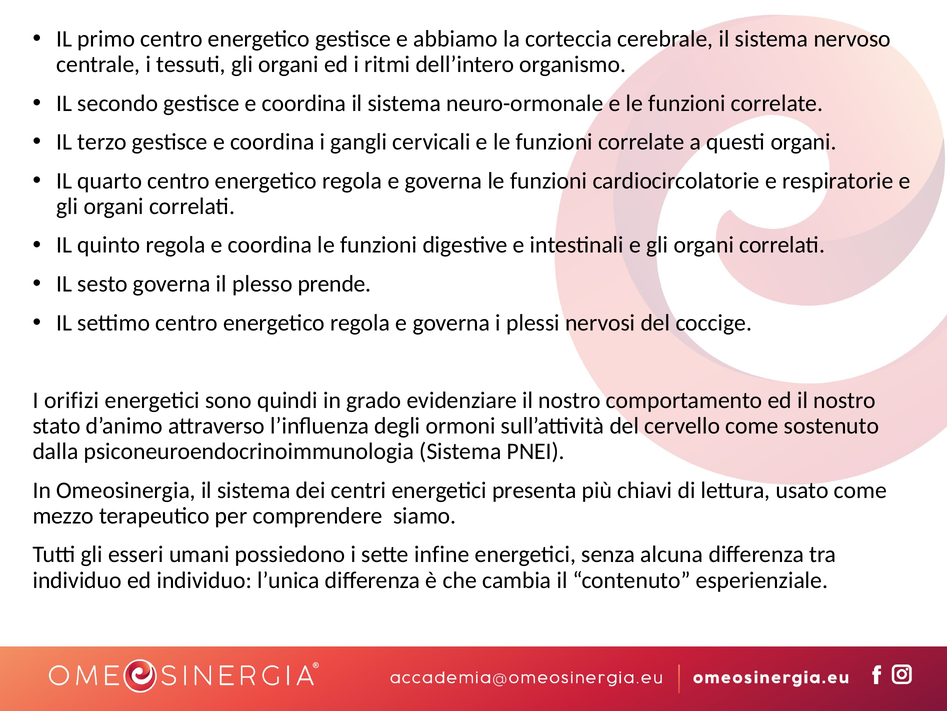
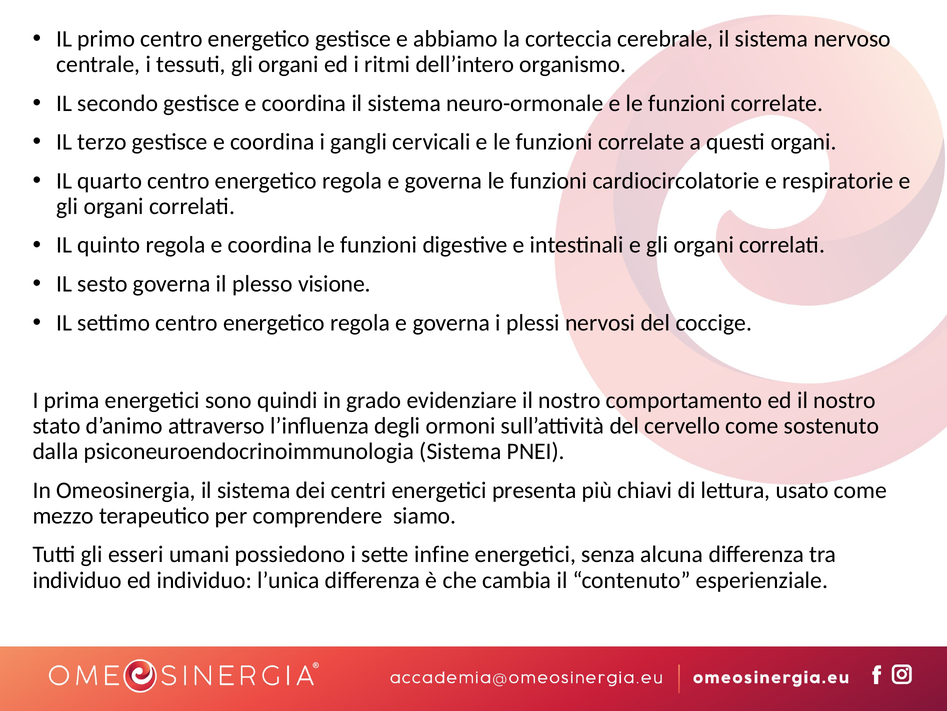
prende: prende -> visione
orifizi: orifizi -> prima
